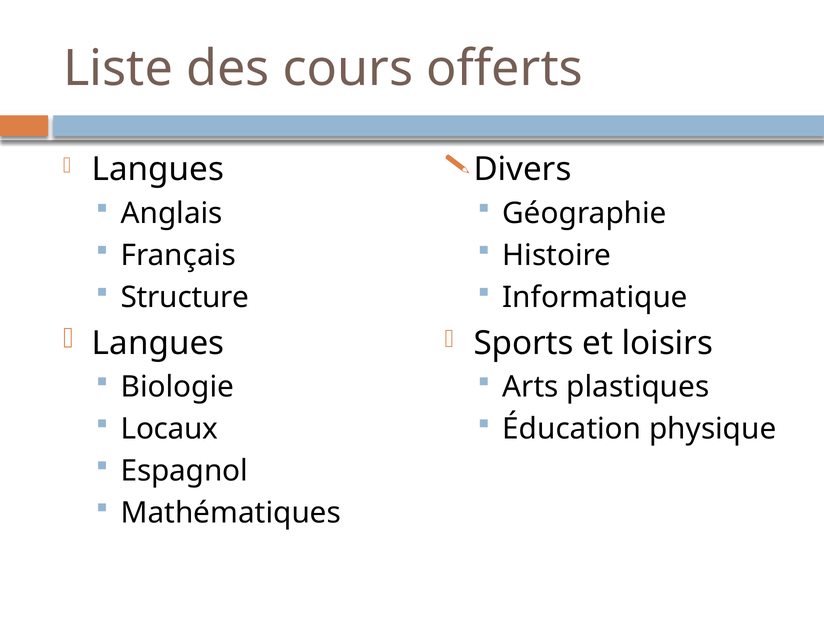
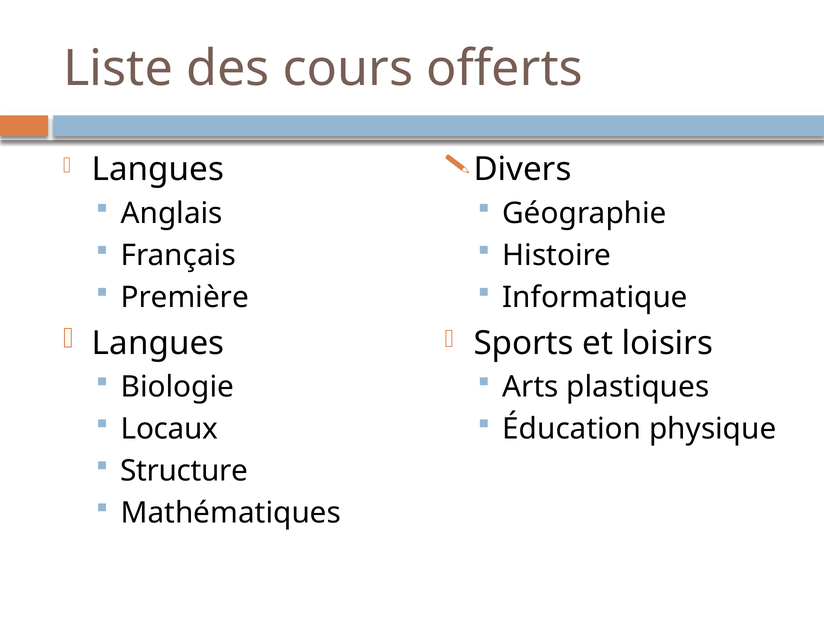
Structure: Structure -> Première
Espagnol: Espagnol -> Structure
